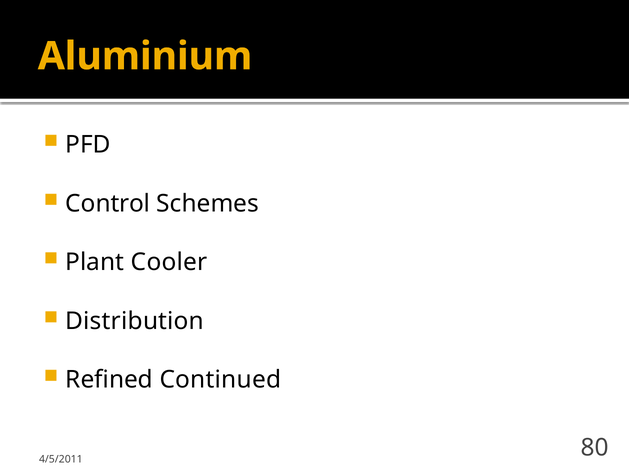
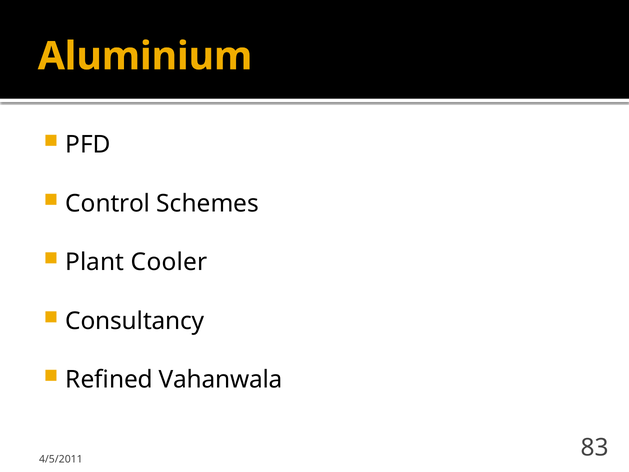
Distribution: Distribution -> Consultancy
Continued: Continued -> Vahanwala
80: 80 -> 83
